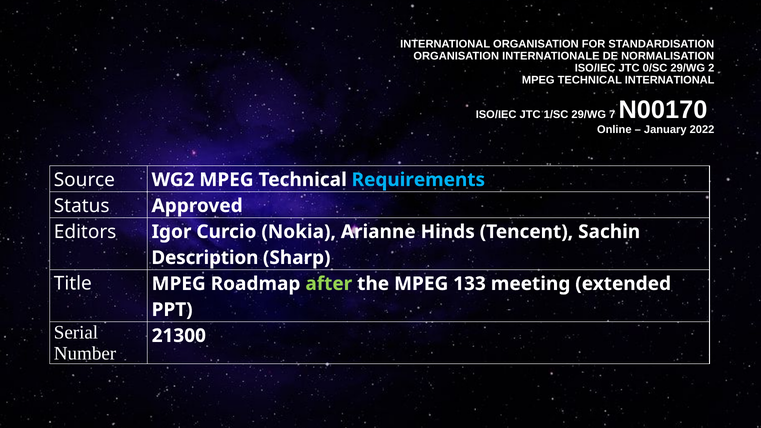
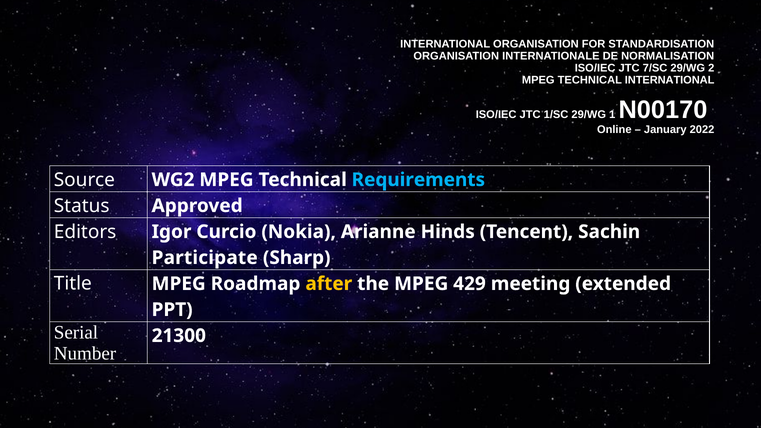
0/SC: 0/SC -> 7/SC
7: 7 -> 1
Description: Description -> Participate
after colour: light green -> yellow
133: 133 -> 429
